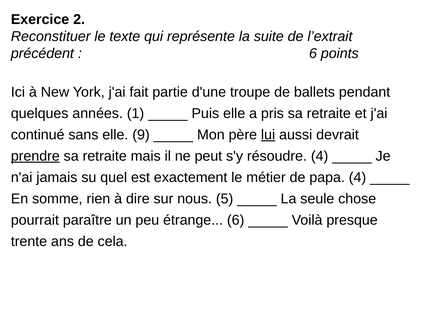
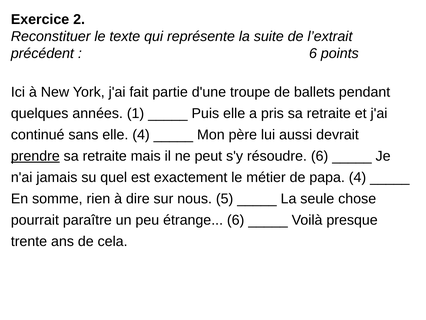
elle 9: 9 -> 4
lui underline: present -> none
résoudre 4: 4 -> 6
